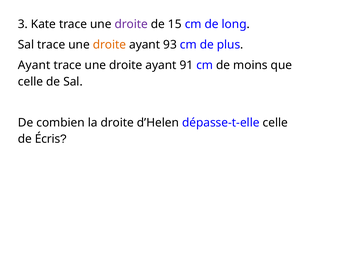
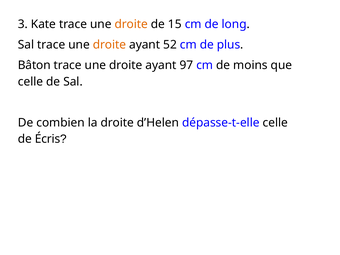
droite at (131, 24) colour: purple -> orange
93: 93 -> 52
Ayant at (34, 65): Ayant -> Bâton
91: 91 -> 97
